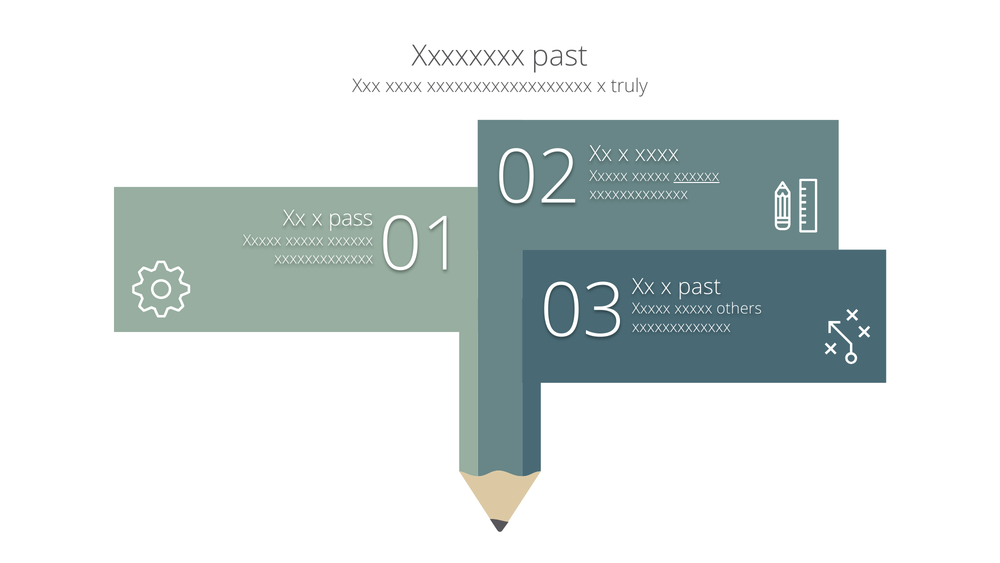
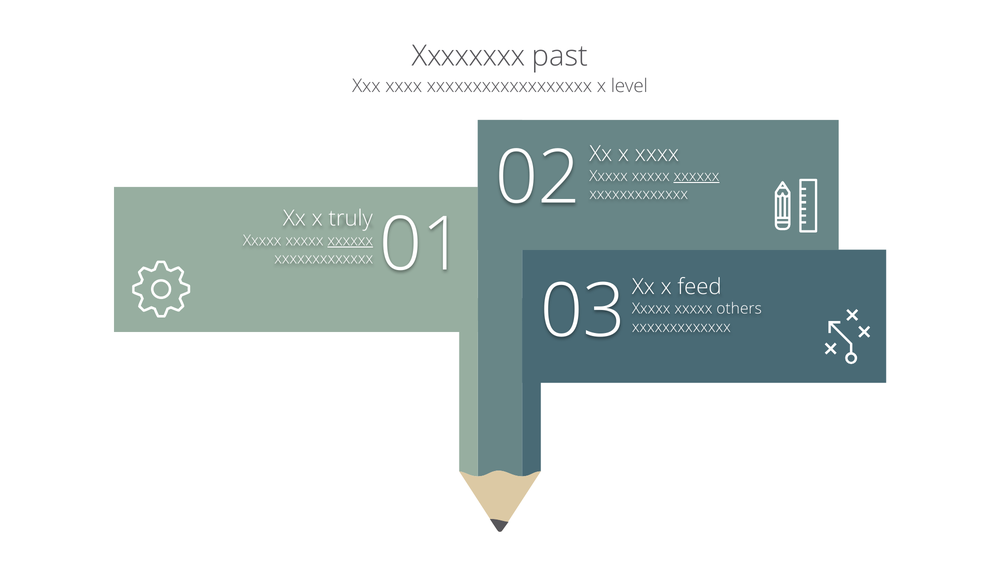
truly: truly -> level
pass: pass -> truly
xxxxxx at (350, 240) underline: none -> present
x past: past -> feed
